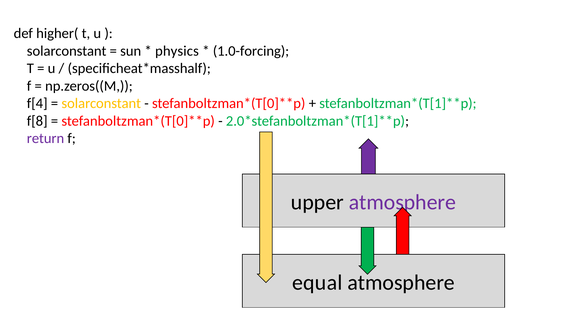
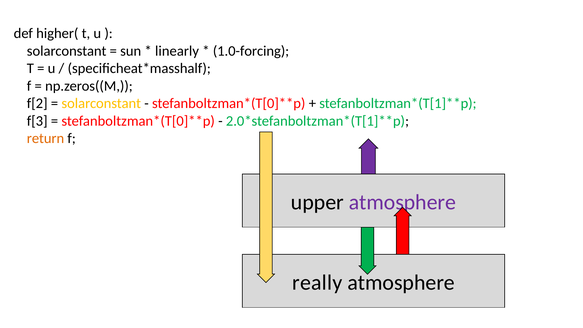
physics: physics -> linearly
f[4: f[4 -> f[2
f[8: f[8 -> f[3
return colour: purple -> orange
equal: equal -> really
